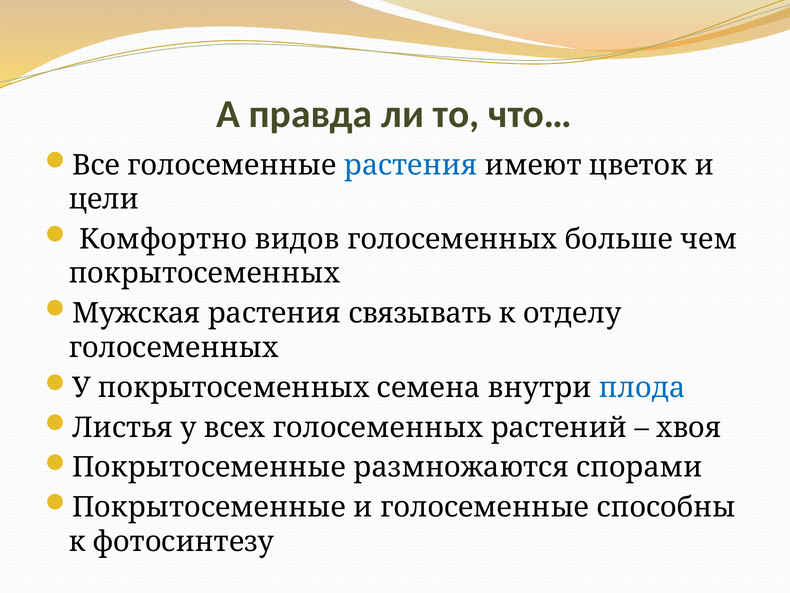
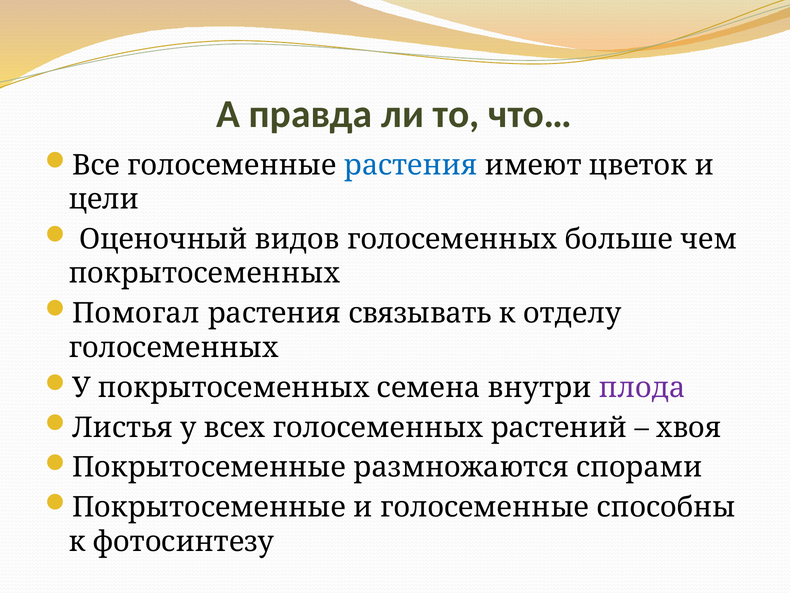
Комфортно: Комфортно -> Оценочный
Мужская: Мужская -> Помогал
плода colour: blue -> purple
